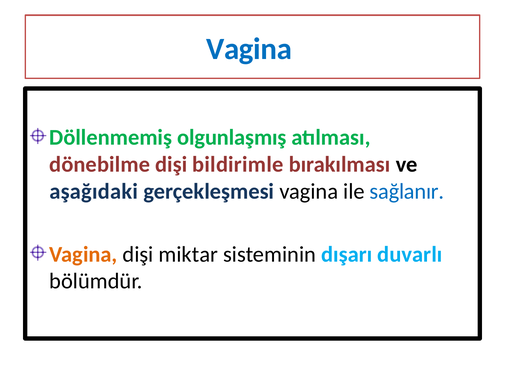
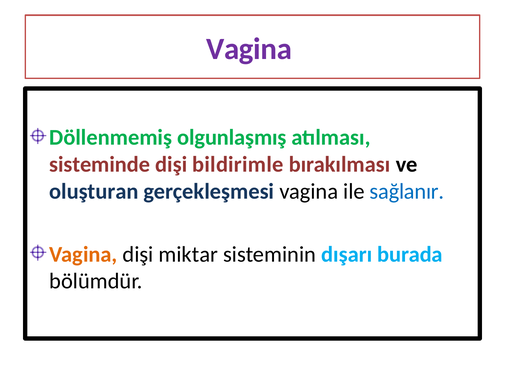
Vagina at (249, 49) colour: blue -> purple
dönebilme: dönebilme -> sisteminde
aşağıdaki: aşağıdaki -> oluşturan
duvarlı: duvarlı -> burada
